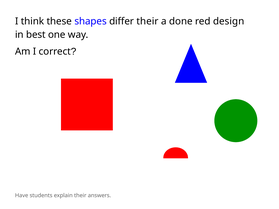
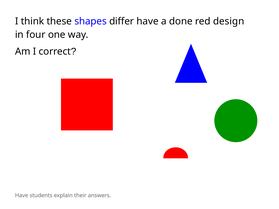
differ their: their -> have
best: best -> four
